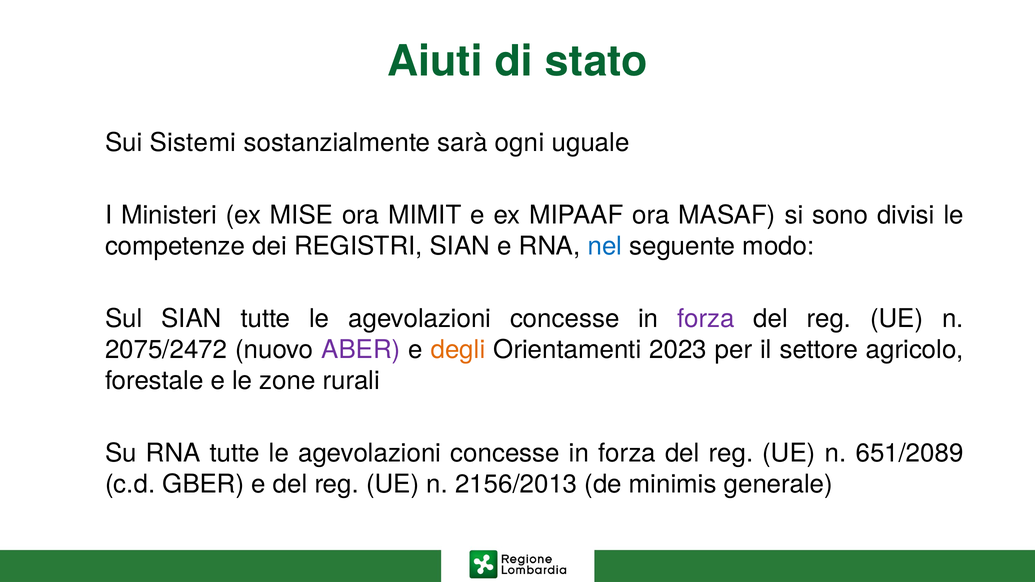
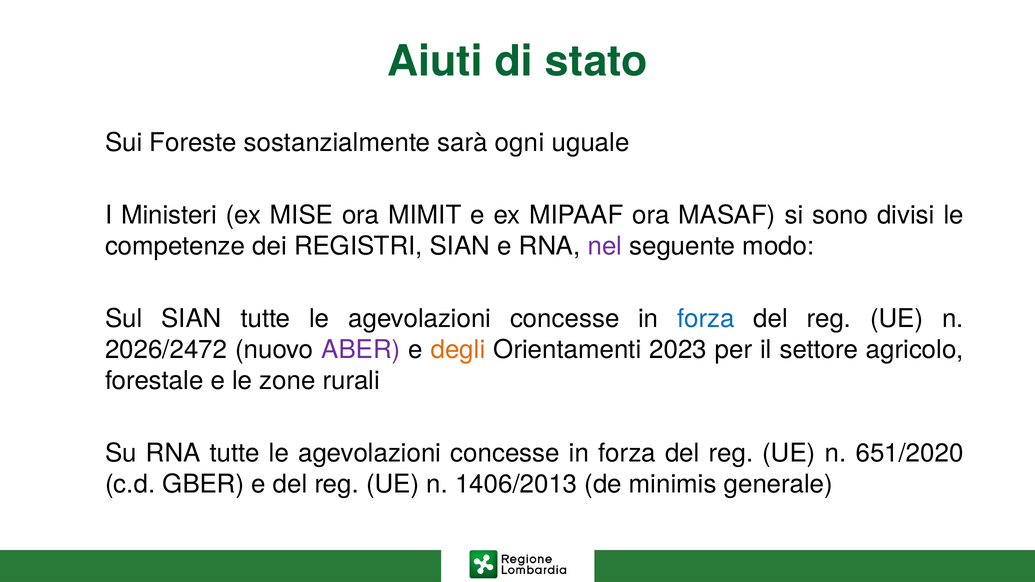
Sistemi: Sistemi -> Foreste
nel colour: blue -> purple
forza at (706, 319) colour: purple -> blue
2075/2472: 2075/2472 -> 2026/2472
651/2089: 651/2089 -> 651/2020
2156/2013: 2156/2013 -> 1406/2013
